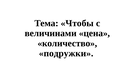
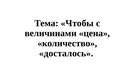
подружки: подружки -> досталось
